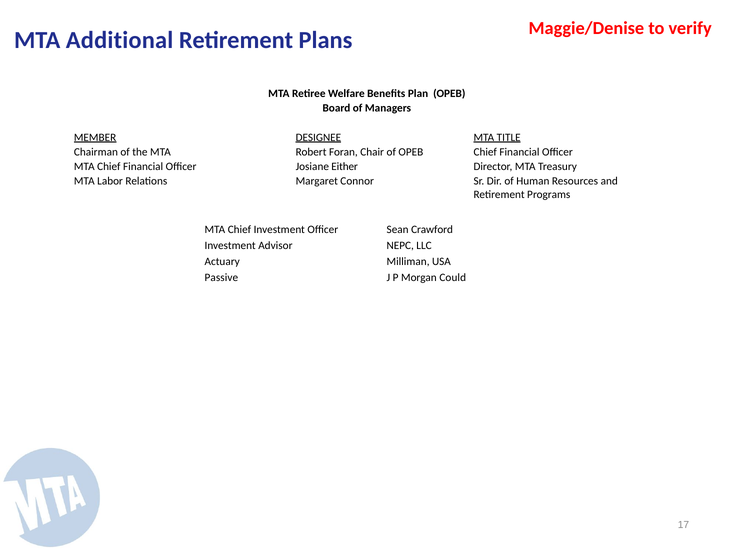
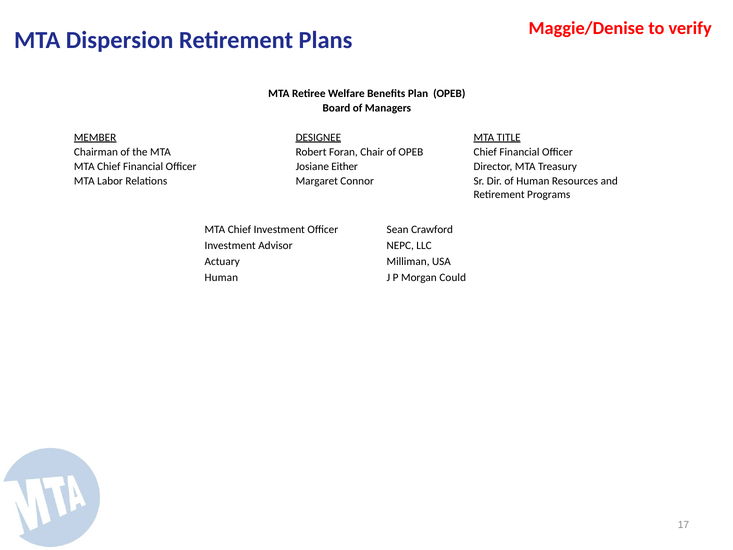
Additional: Additional -> Dispersion
Passive at (221, 277): Passive -> Human
